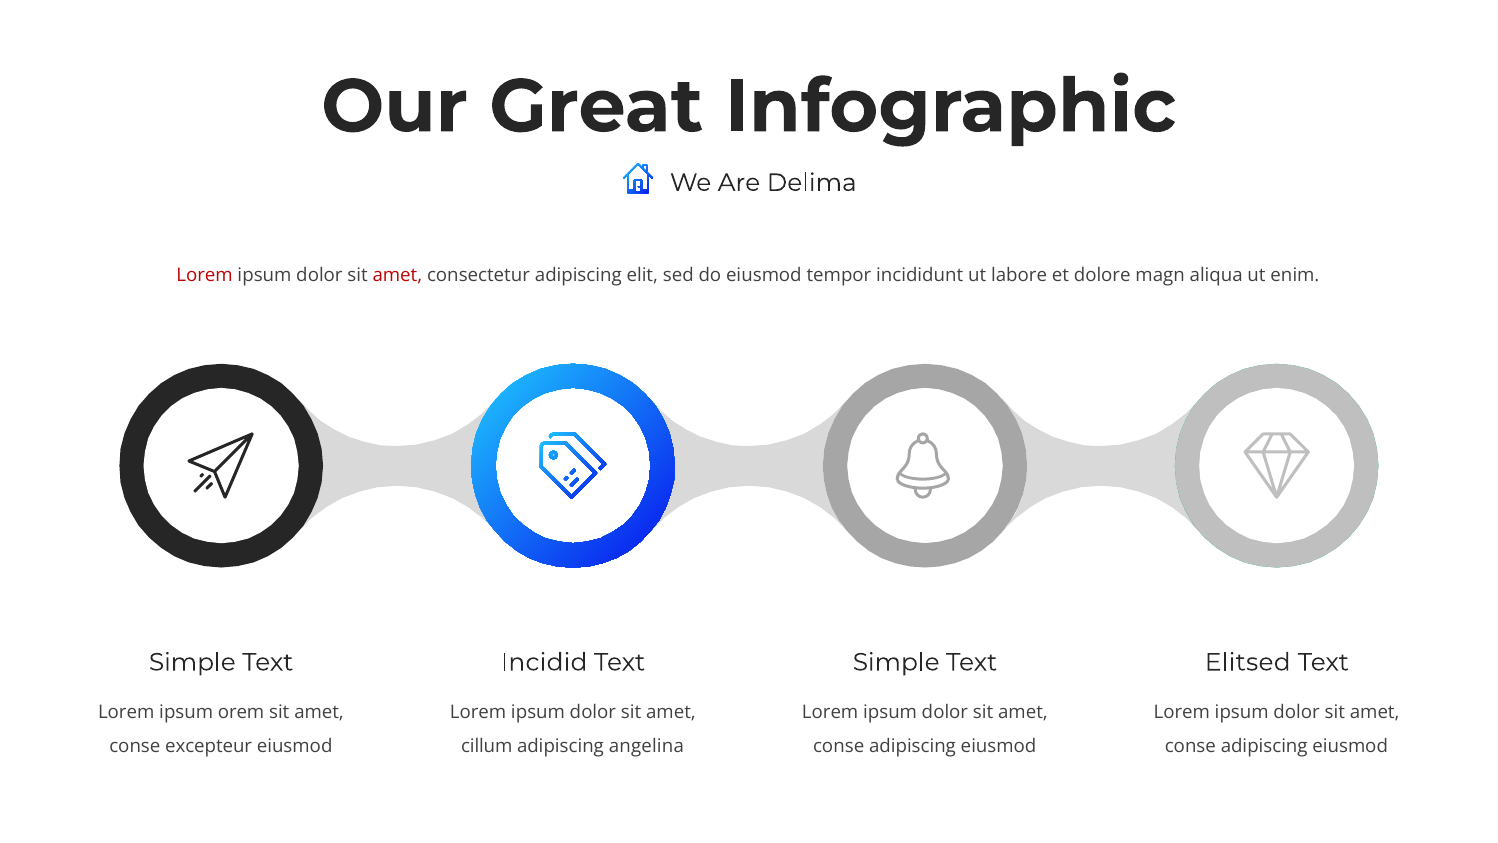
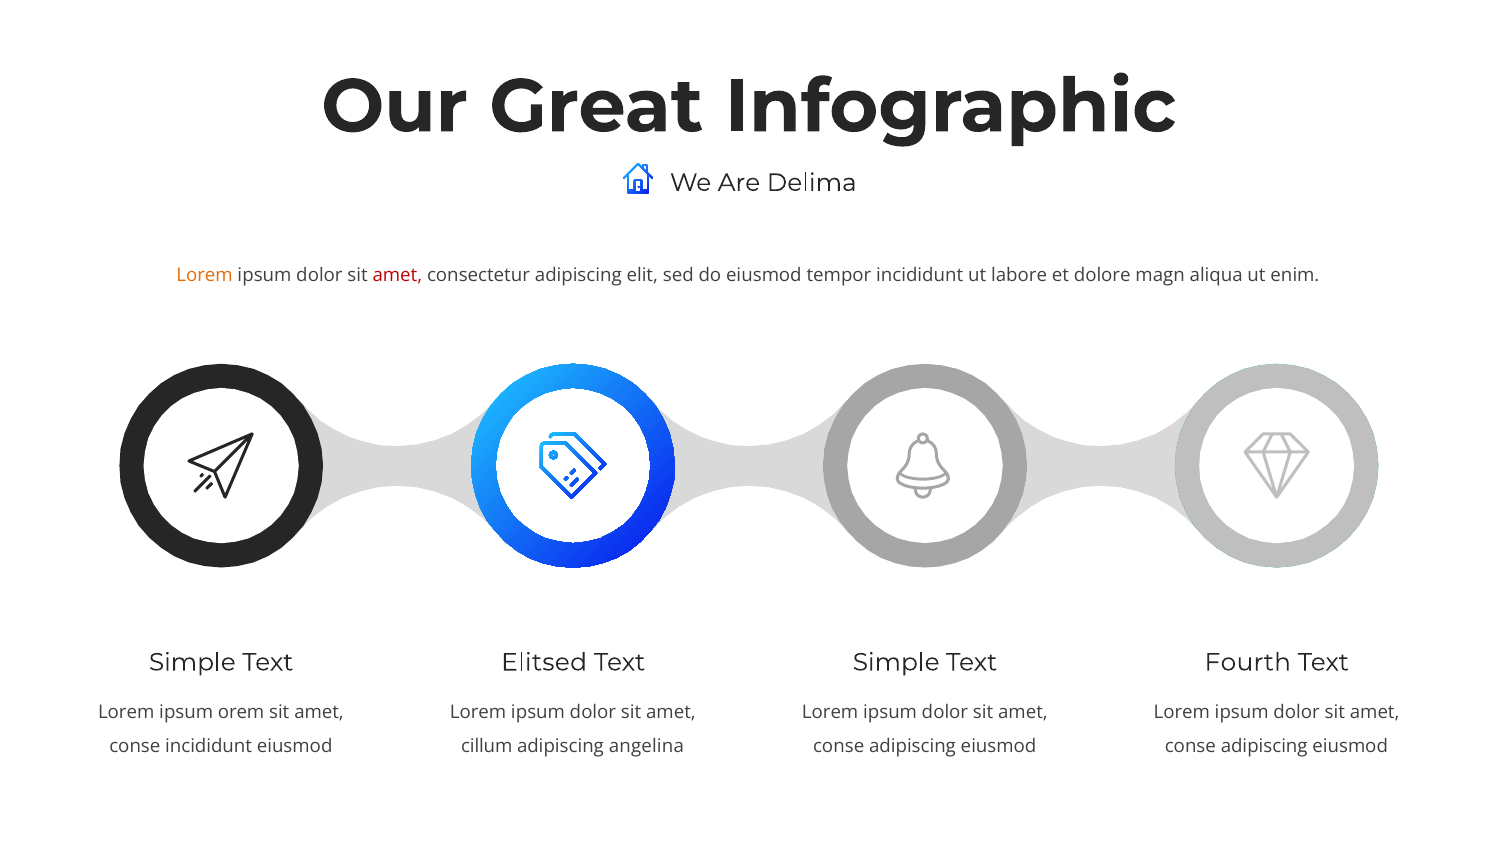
Lorem at (205, 275) colour: red -> orange
Incidid: Incidid -> Elitsed
Elitsed: Elitsed -> Fourth
conse excepteur: excepteur -> incididunt
